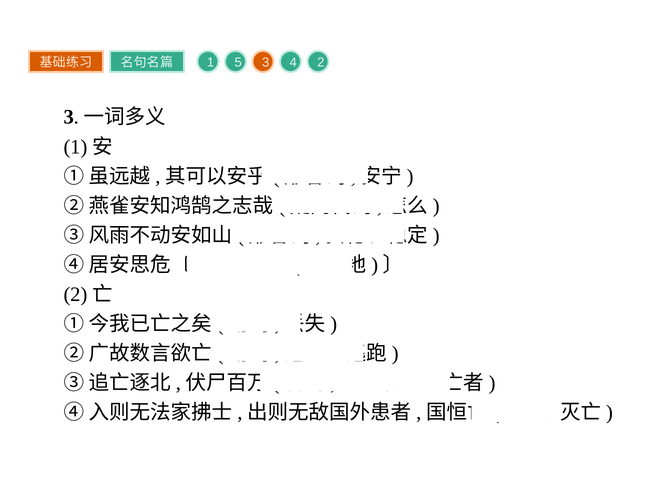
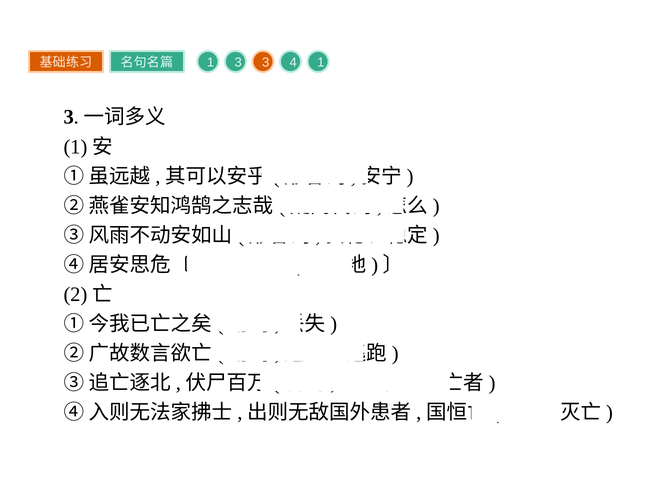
1 5: 5 -> 3
4 2: 2 -> 1
